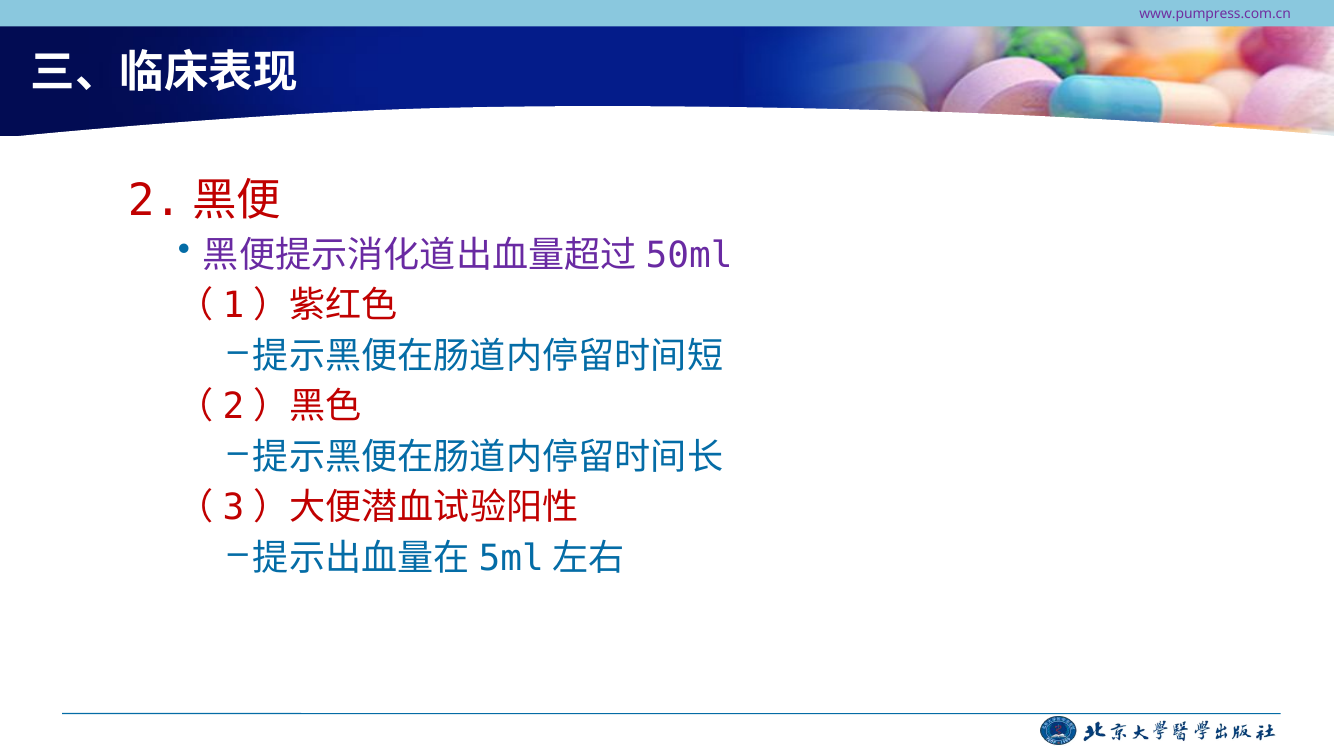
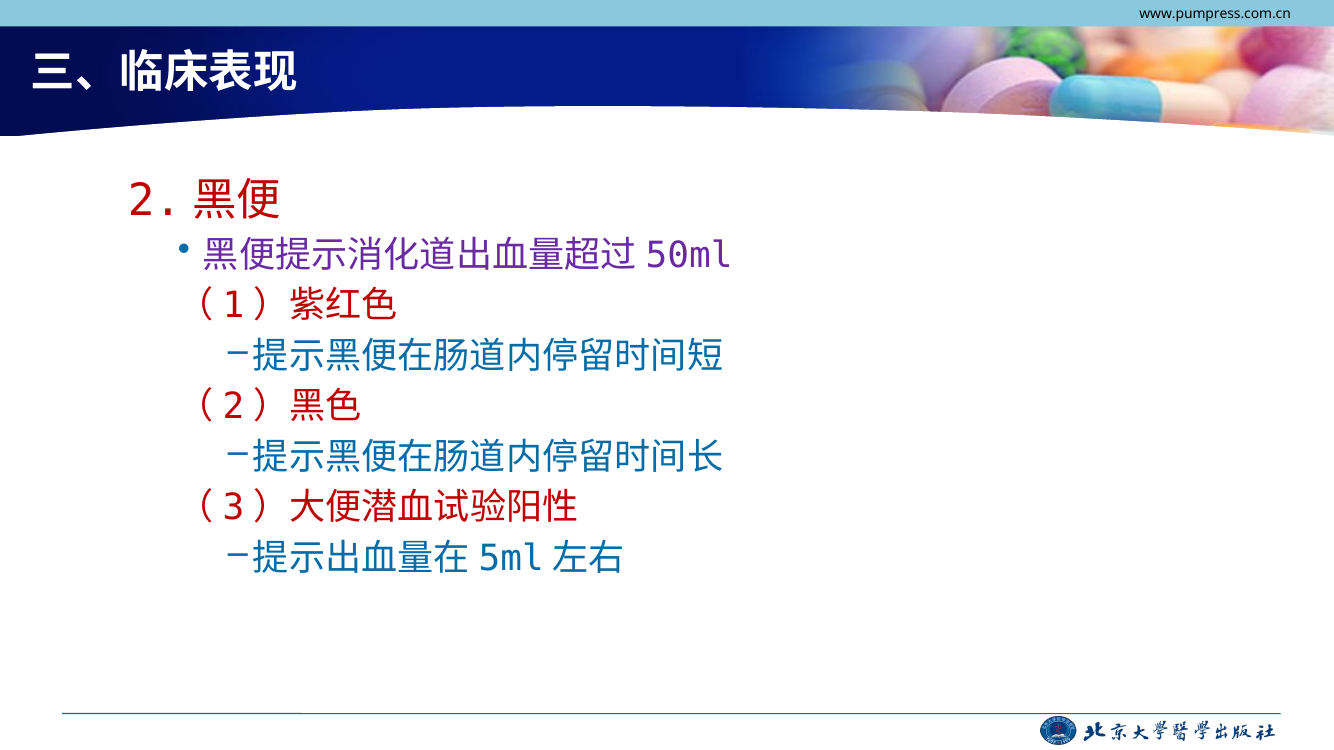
www.pumpress.com.cn colour: purple -> black
